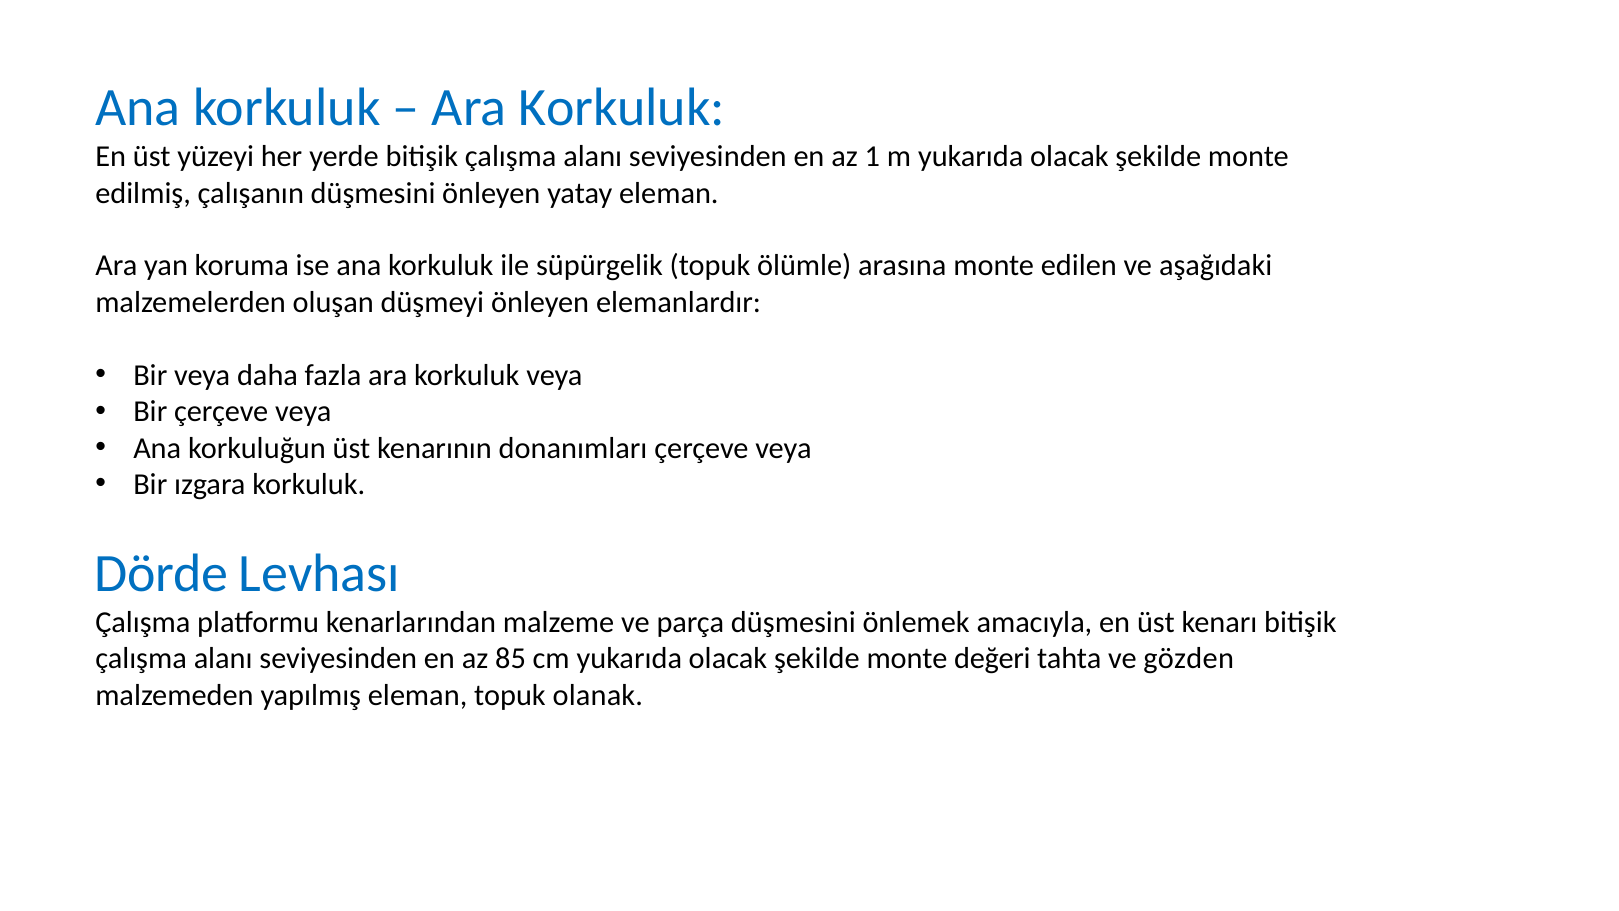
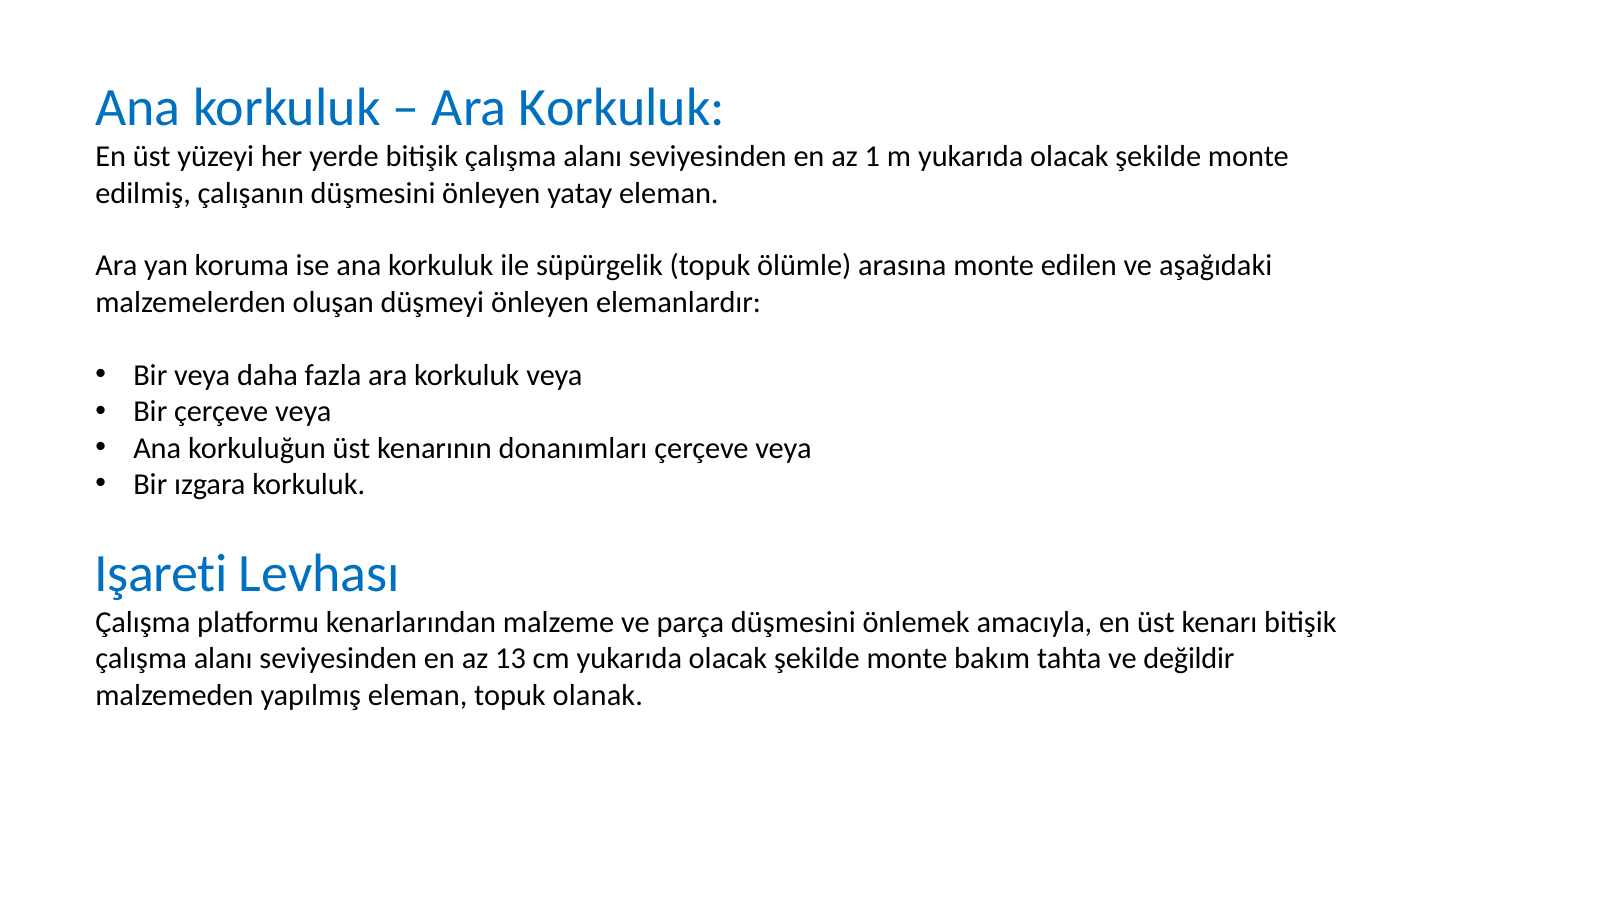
Dörde: Dörde -> Işareti
85: 85 -> 13
değeri: değeri -> bakım
gözden: gözden -> değildir
